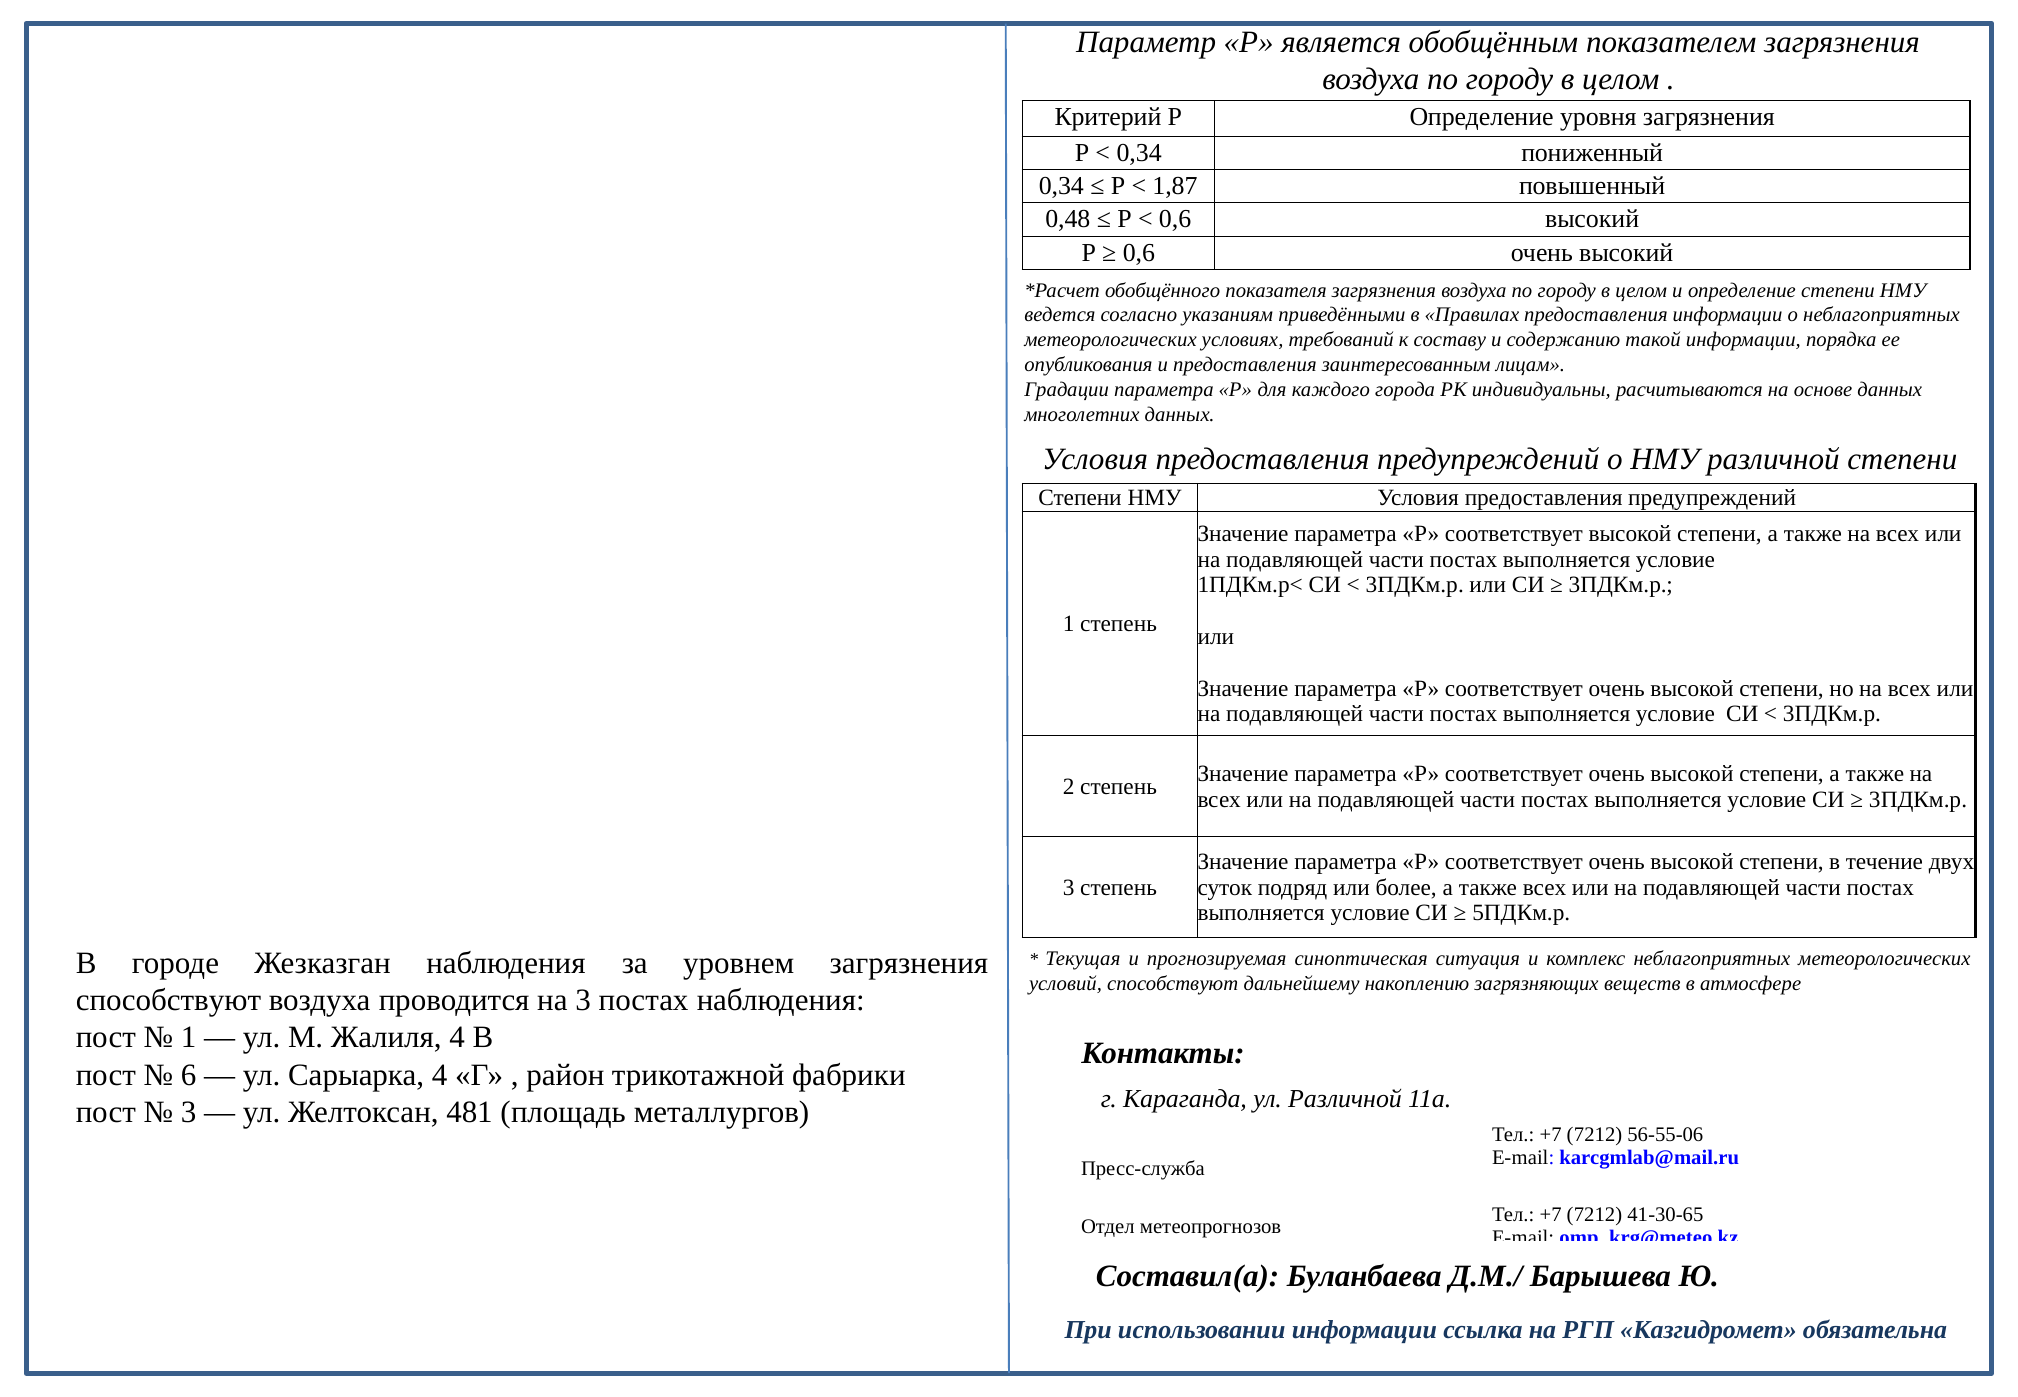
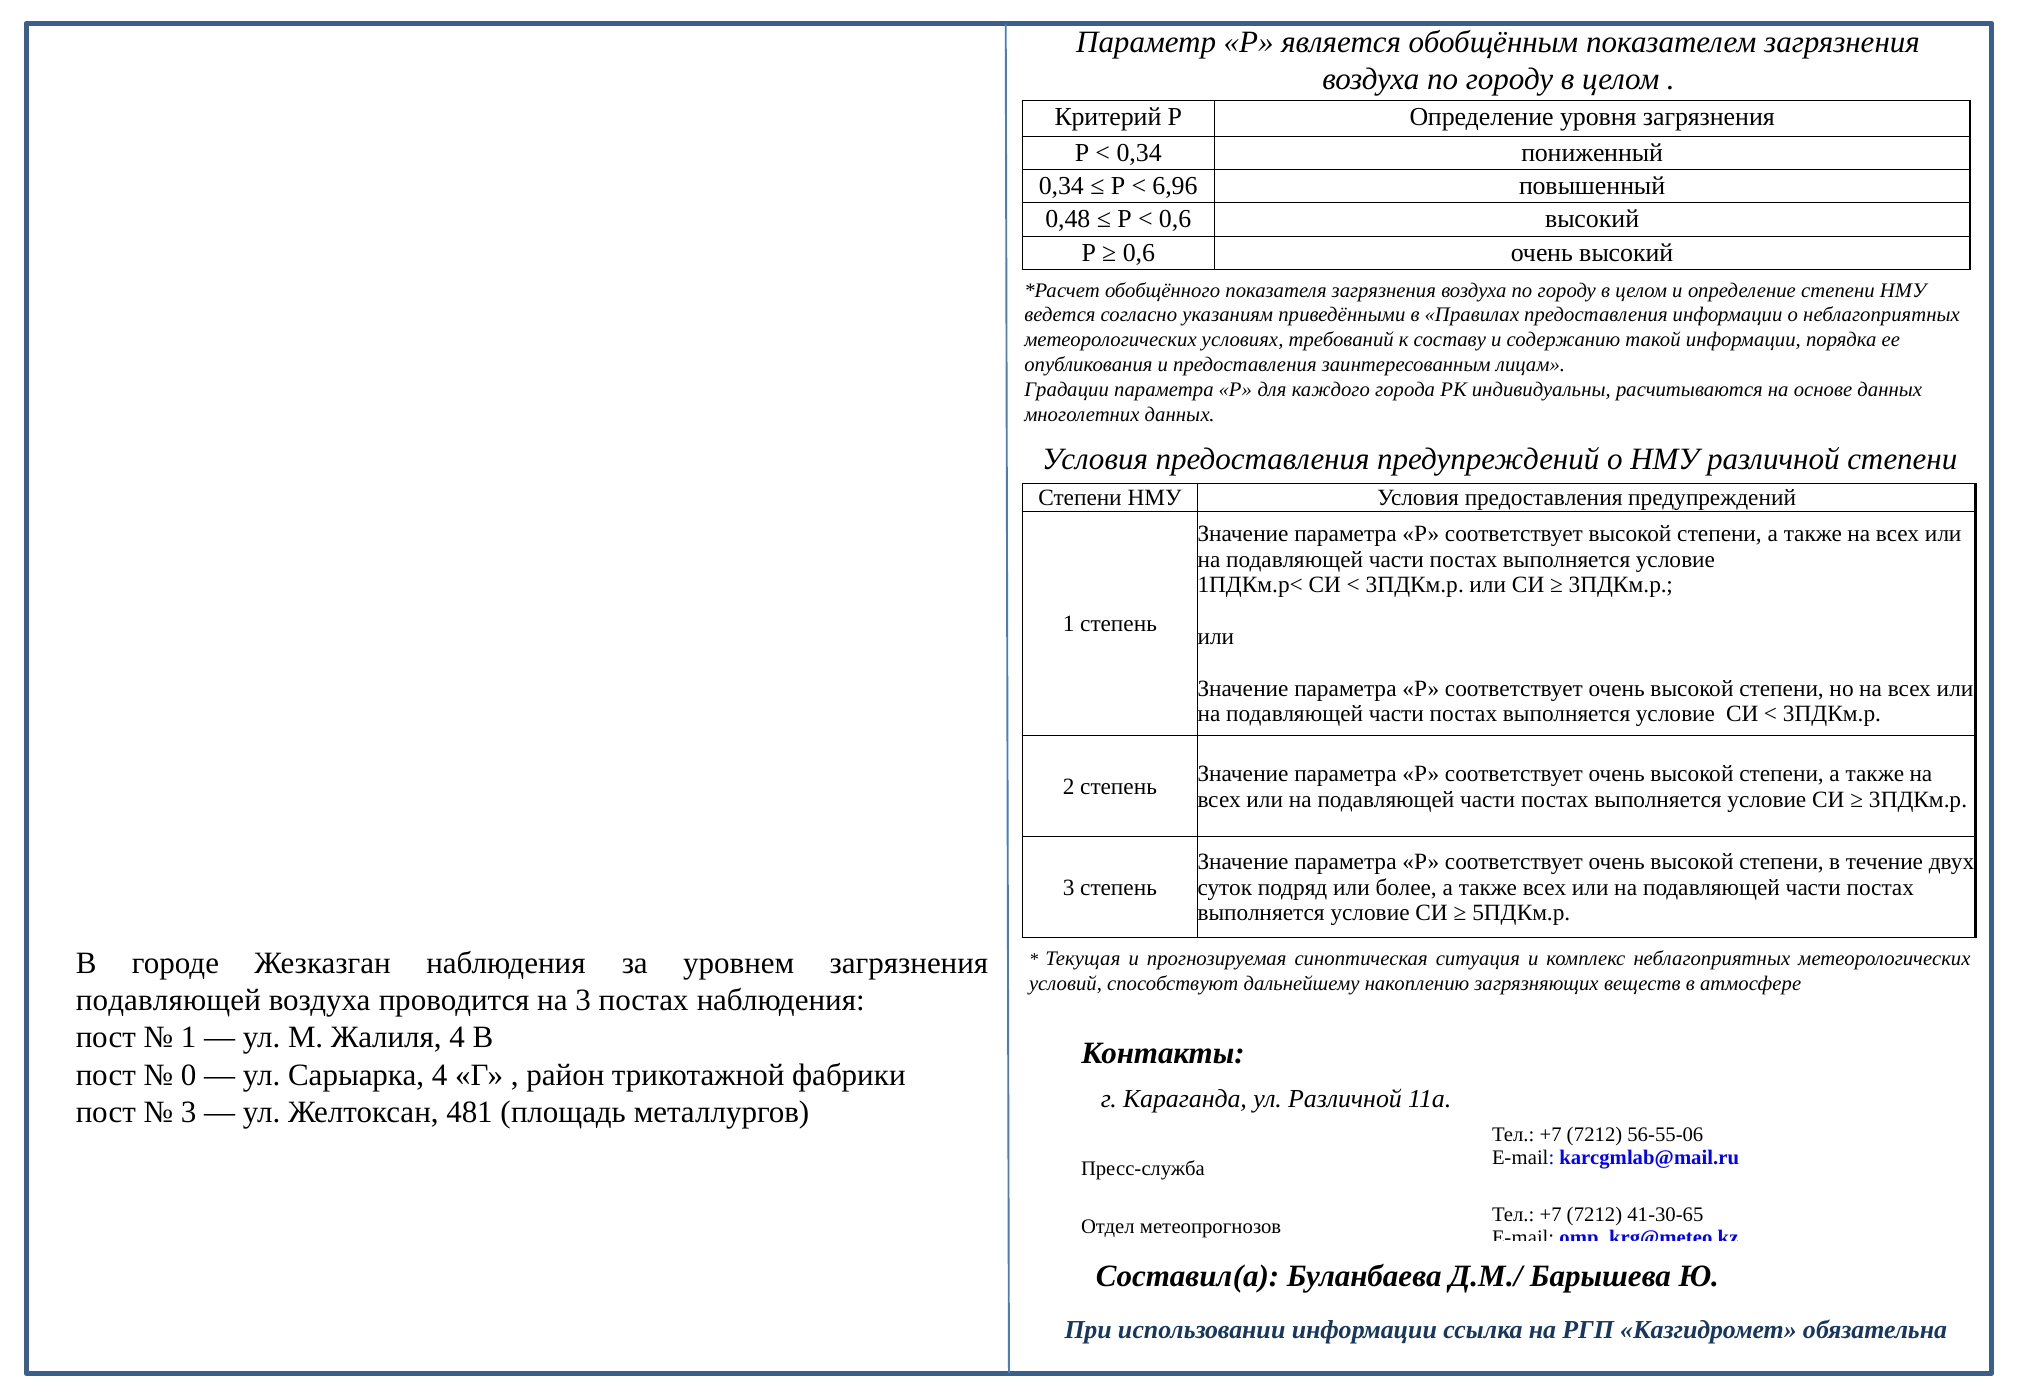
1,87: 1,87 -> 6,96
способствуют at (168, 1000): способствуют -> подавляющей
6: 6 -> 0
